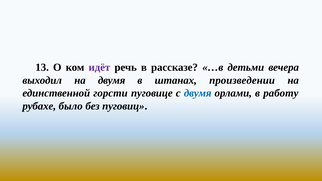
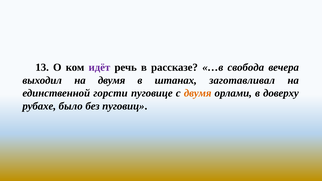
детьми: детьми -> свобода
произведении: произведении -> заготавливал
двумя at (198, 93) colour: blue -> orange
работу: работу -> доверху
